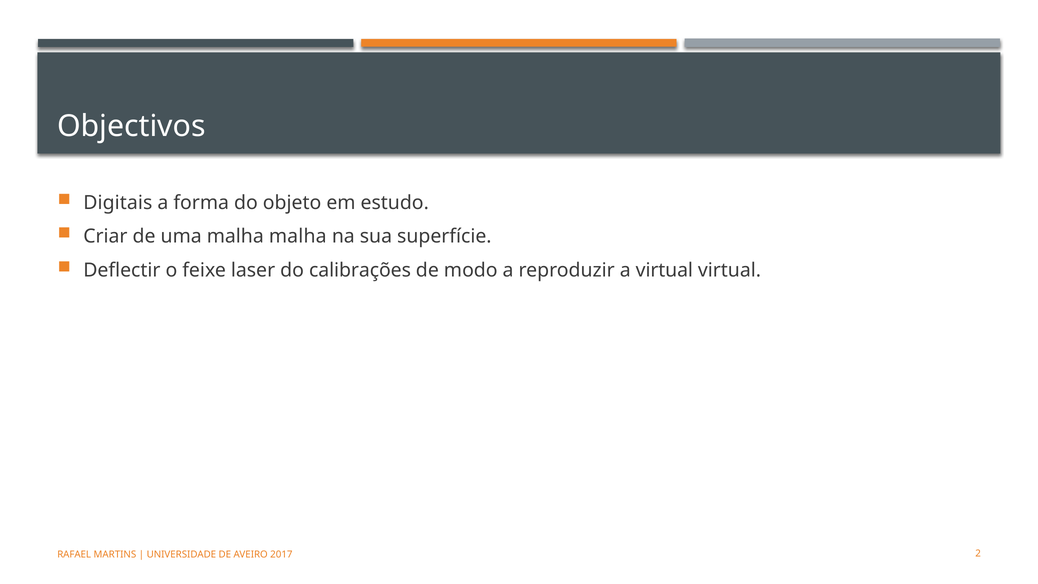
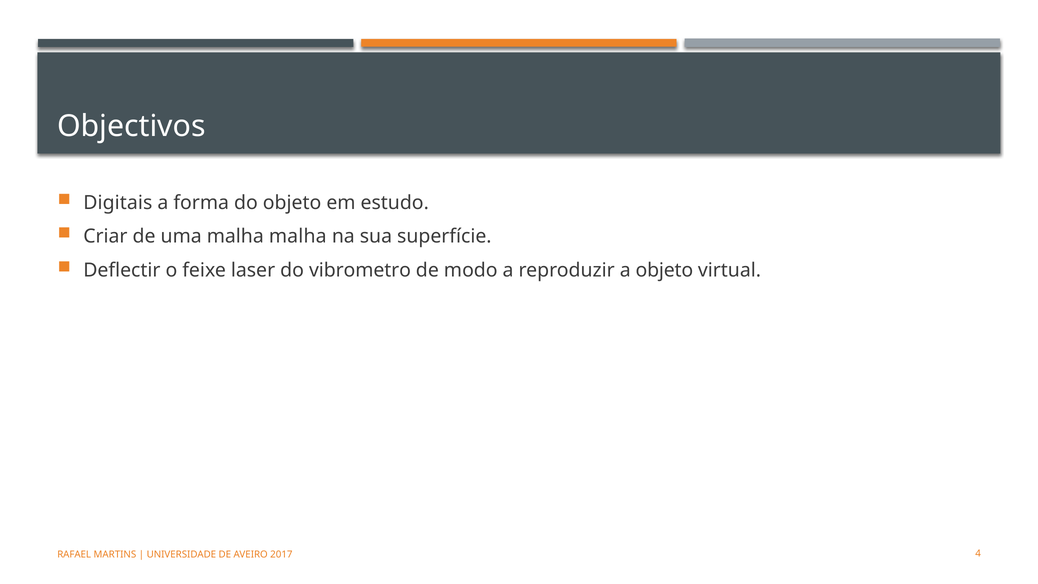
calibrações: calibrações -> vibrometro
a virtual: virtual -> objeto
2: 2 -> 4
